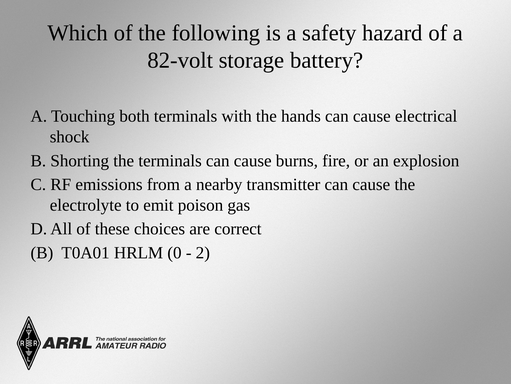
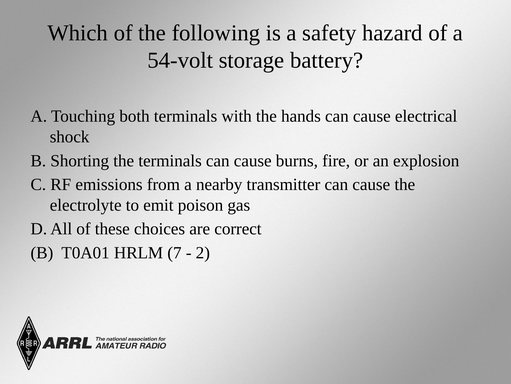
82-volt: 82-volt -> 54-volt
0: 0 -> 7
